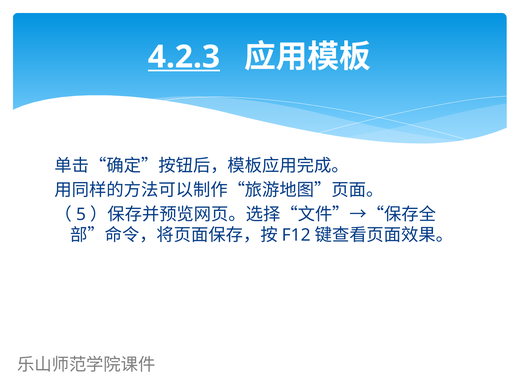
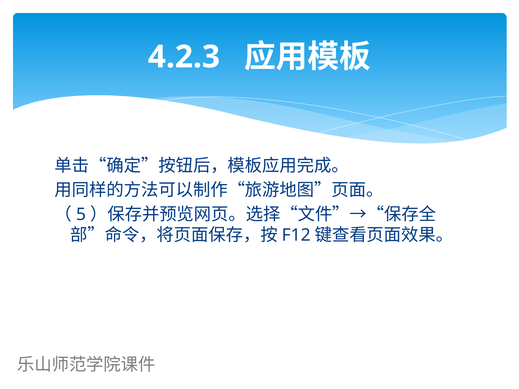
4.2.3 underline: present -> none
